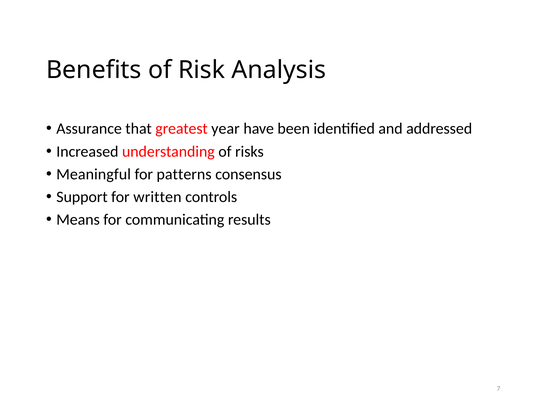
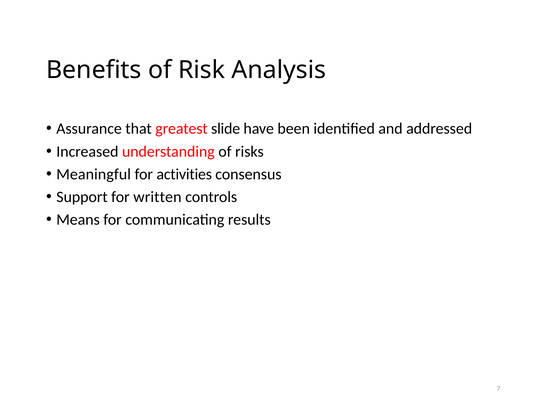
year: year -> slide
patterns: patterns -> activities
